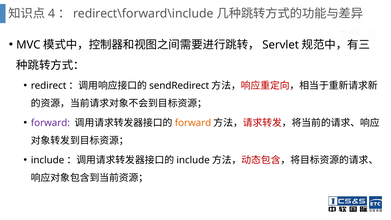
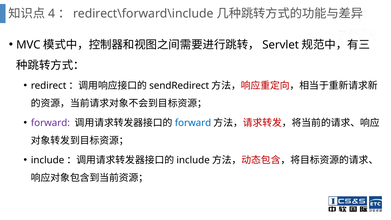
forward at (193, 123) colour: orange -> blue
